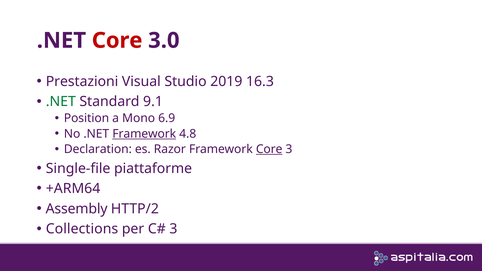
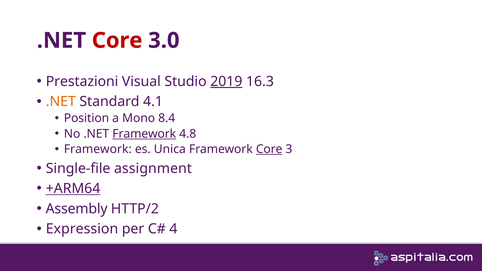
2019 underline: none -> present
.NET at (61, 102) colour: green -> orange
9.1: 9.1 -> 4.1
6.9: 6.9 -> 8.4
Declaration at (98, 149): Declaration -> Framework
Razor: Razor -> Unica
piattaforme: piattaforme -> assignment
+ARM64 underline: none -> present
Collections: Collections -> Expression
3 at (173, 229): 3 -> 4
